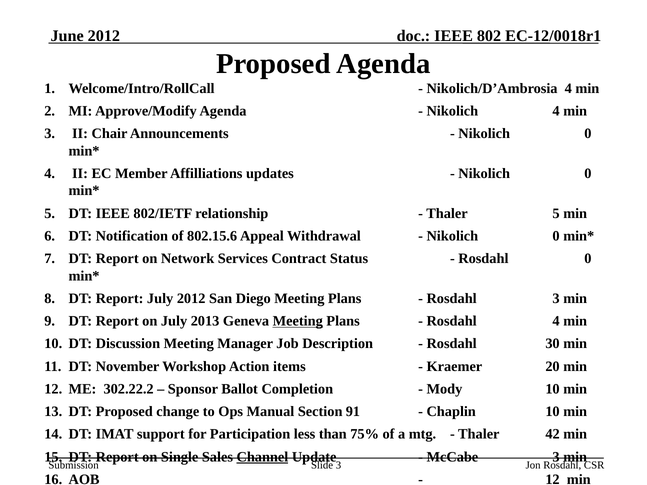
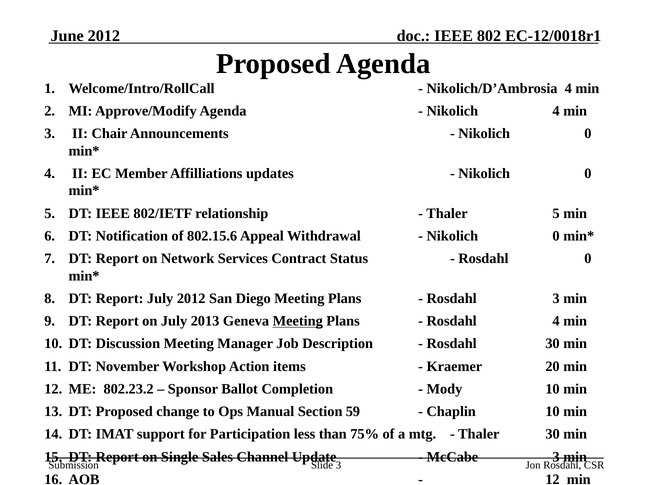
302.22.2: 302.22.2 -> 802.23.2
91: 91 -> 59
Thaler 42: 42 -> 30
Channel underline: present -> none
